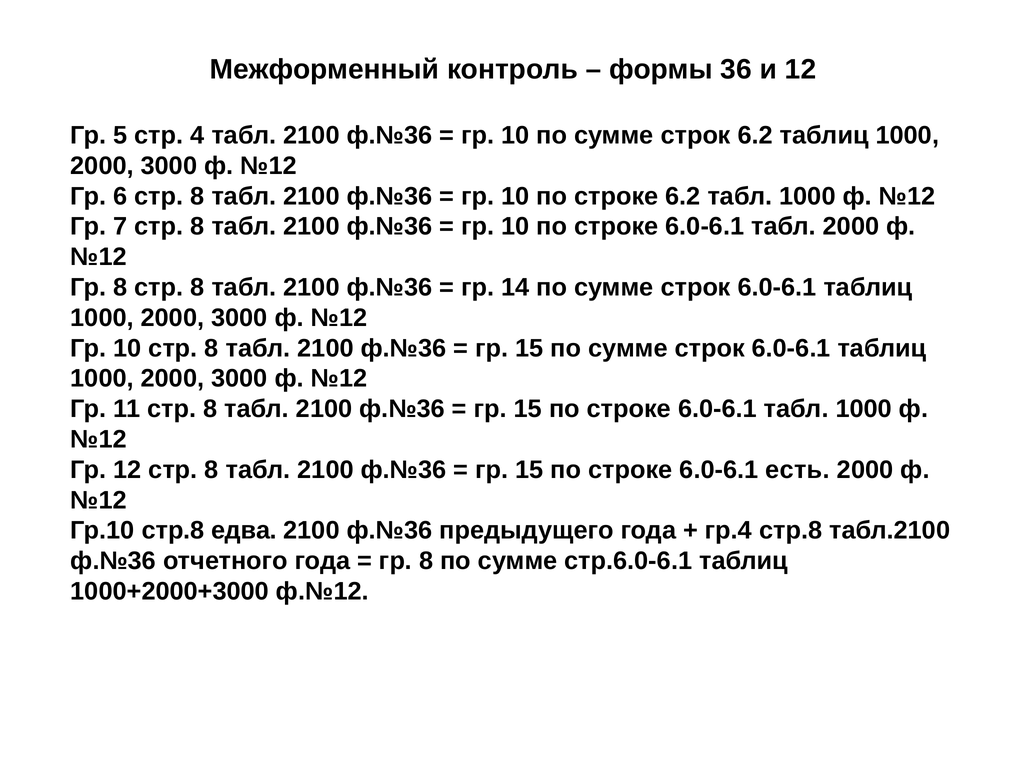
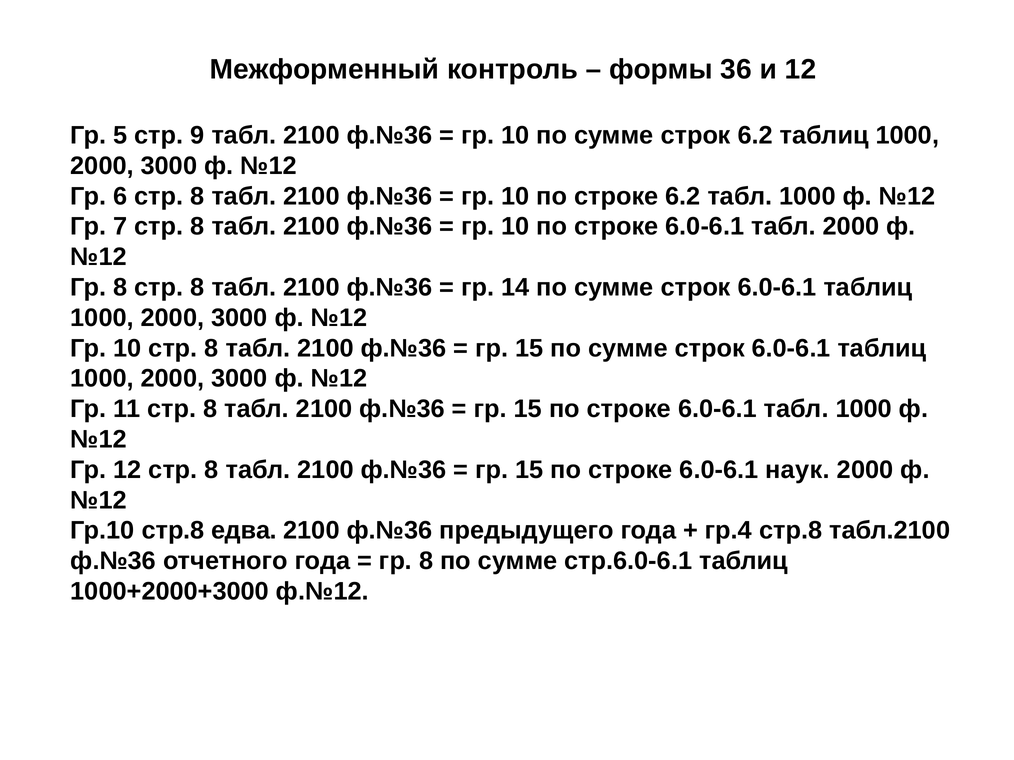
4: 4 -> 9
есть: есть -> наук
